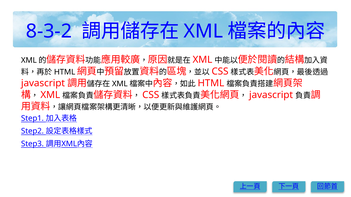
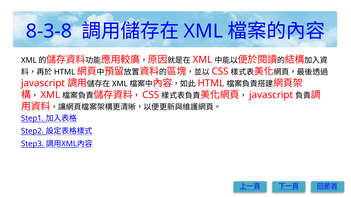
8-3-2: 8-3-2 -> 8-3-8
